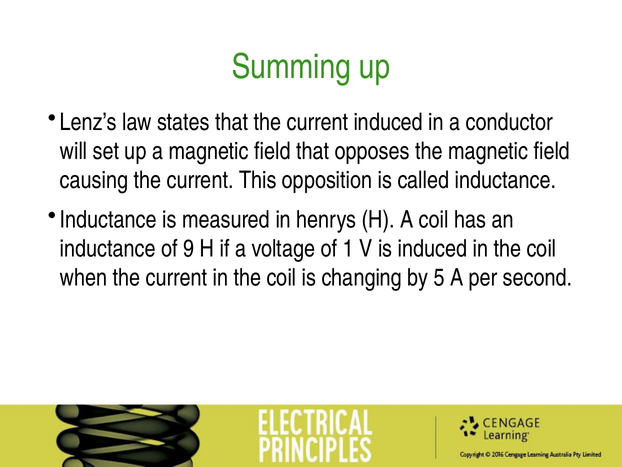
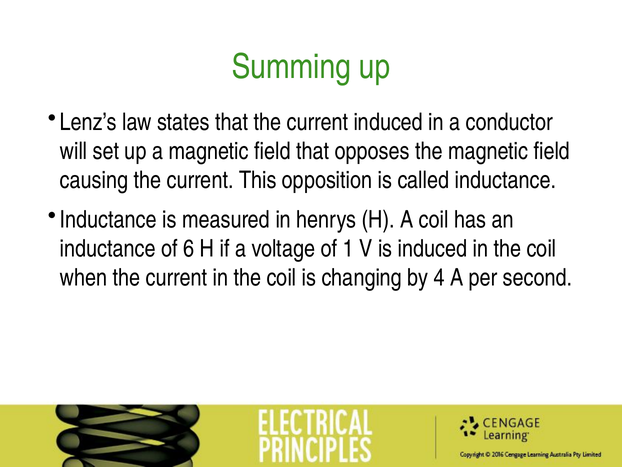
9: 9 -> 6
5: 5 -> 4
